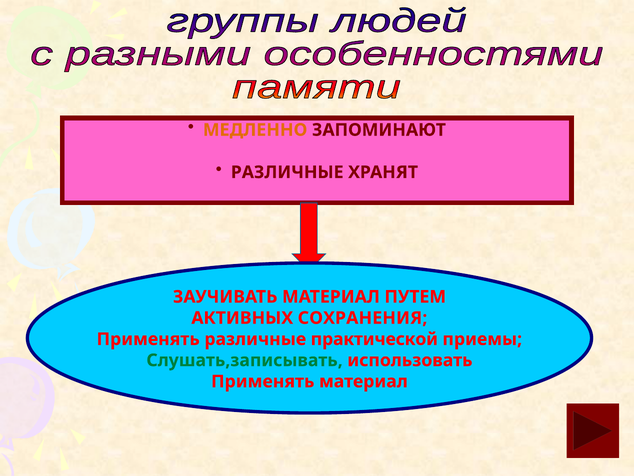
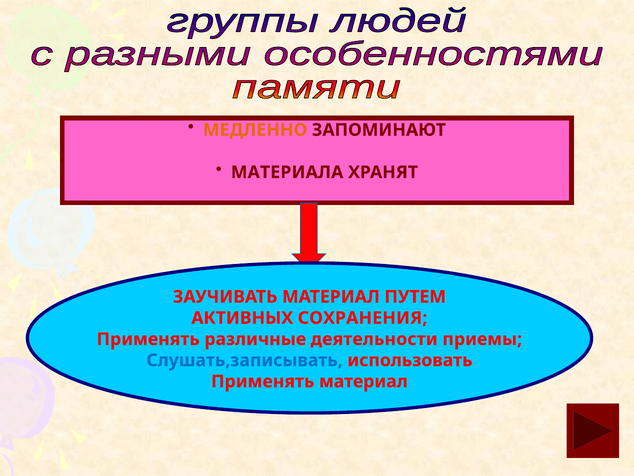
РАЗЛИЧНЫЕ at (287, 172): РАЗЛИЧНЫЕ -> МАТЕРИАЛА
практической: практической -> деятельности
Слушать,записывать colour: green -> blue
